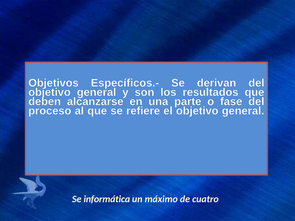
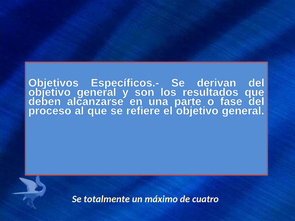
informática: informática -> totalmente
